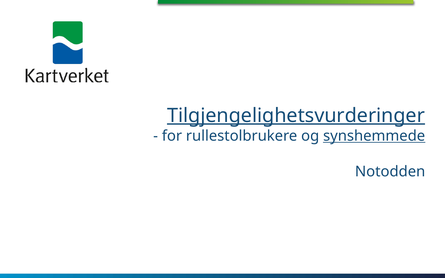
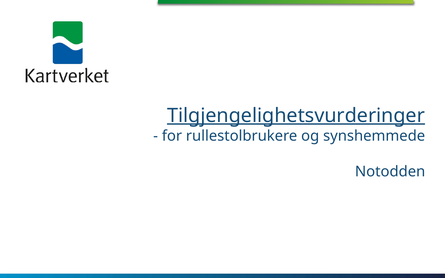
synshemmede underline: present -> none
